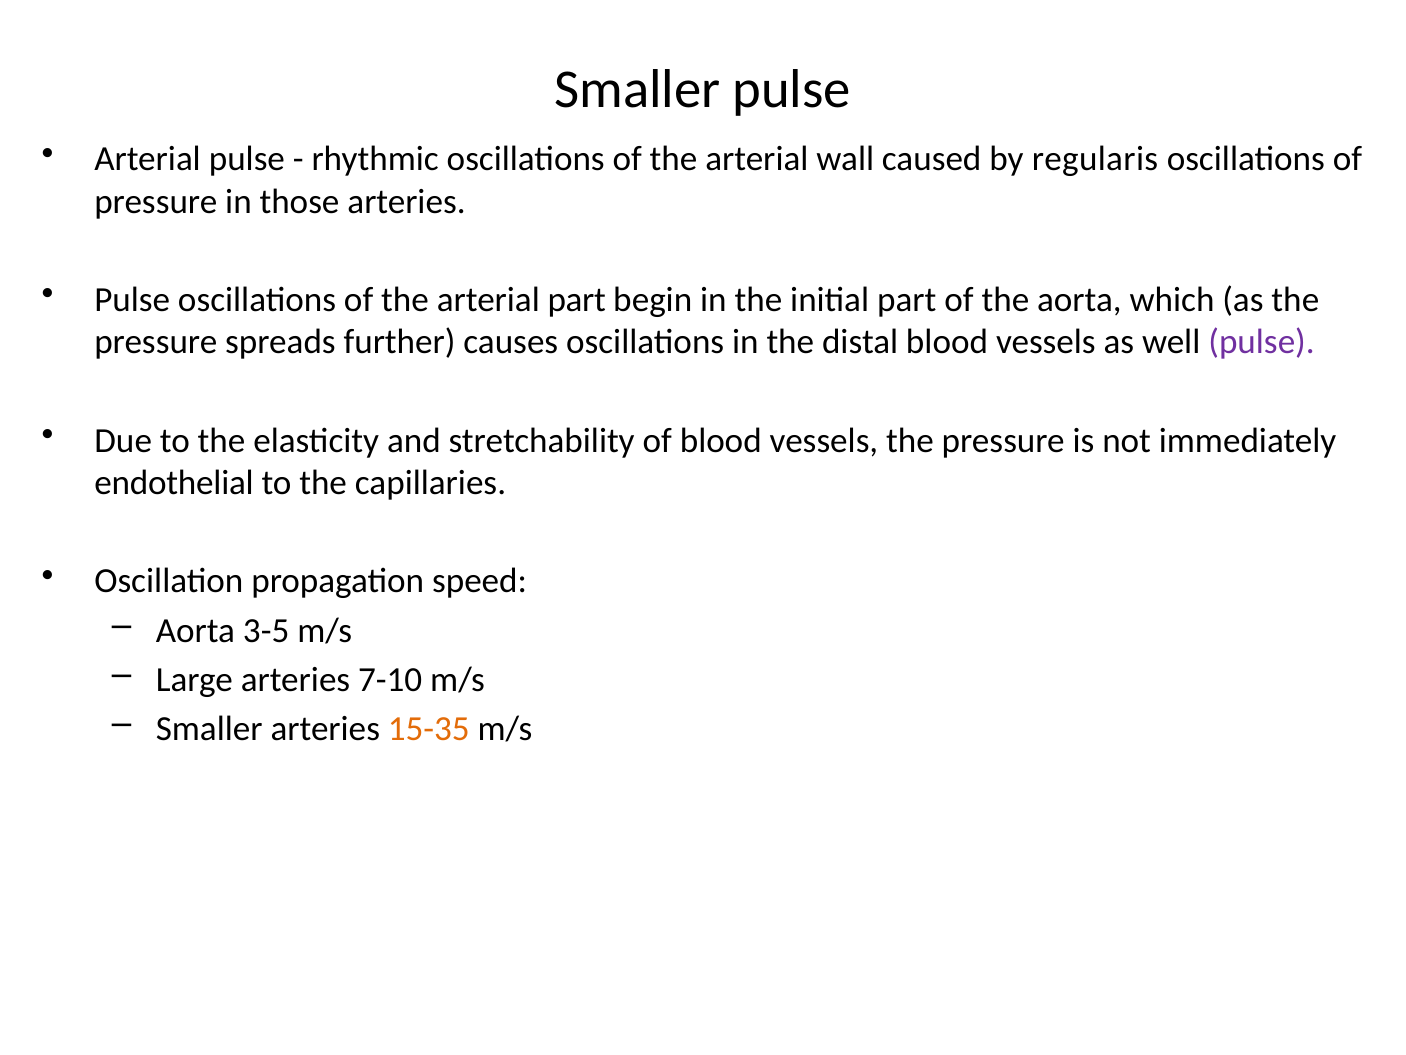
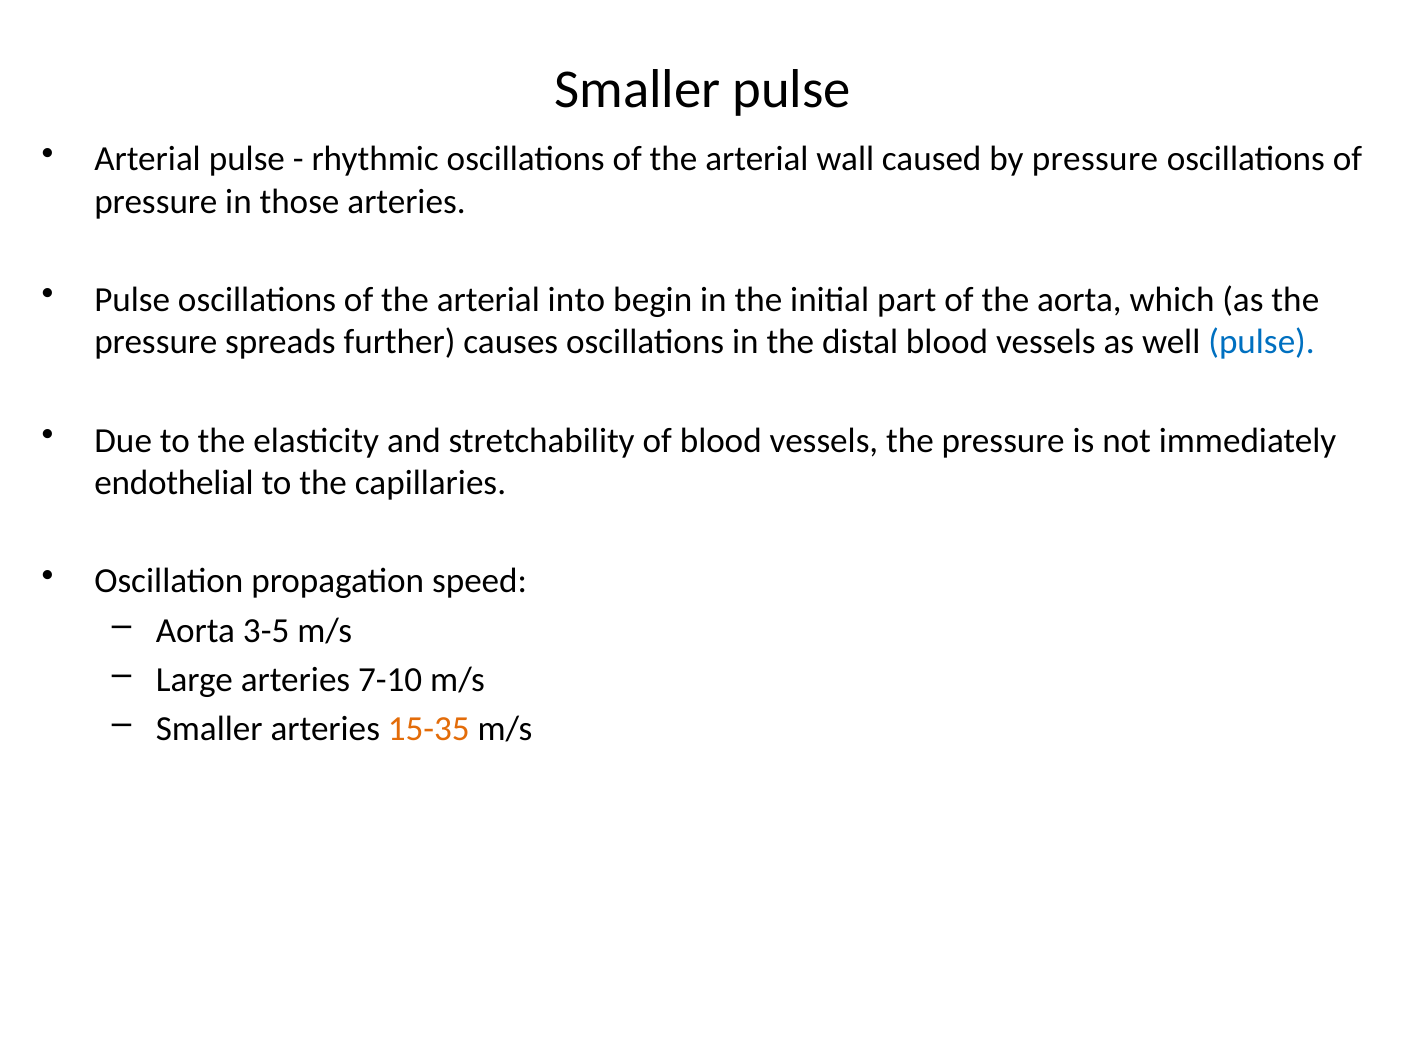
by regularis: regularis -> pressure
arterial part: part -> into
pulse at (1262, 342) colour: purple -> blue
